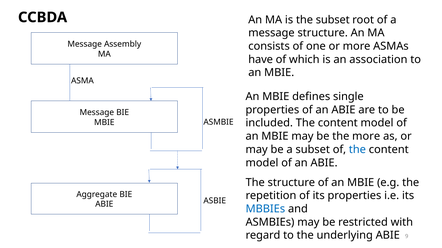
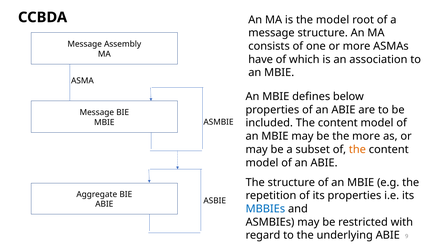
the subset: subset -> model
single: single -> below
the at (357, 150) colour: blue -> orange
